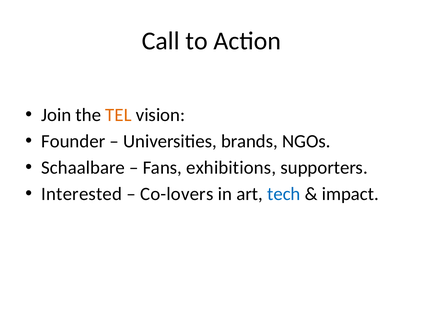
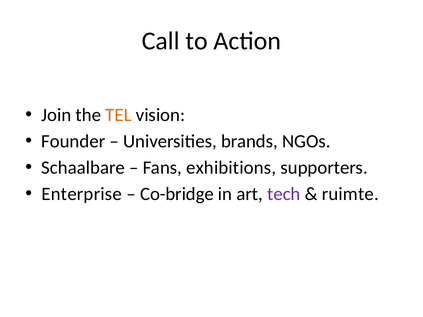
Interested: Interested -> Enterprise
Co-lovers: Co-lovers -> Co-bridge
tech colour: blue -> purple
impact: impact -> ruimte
